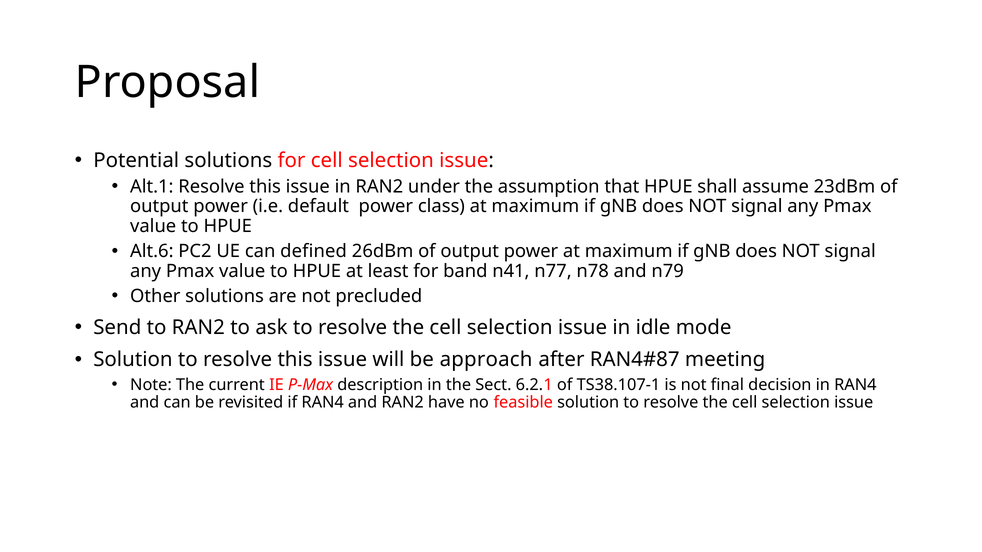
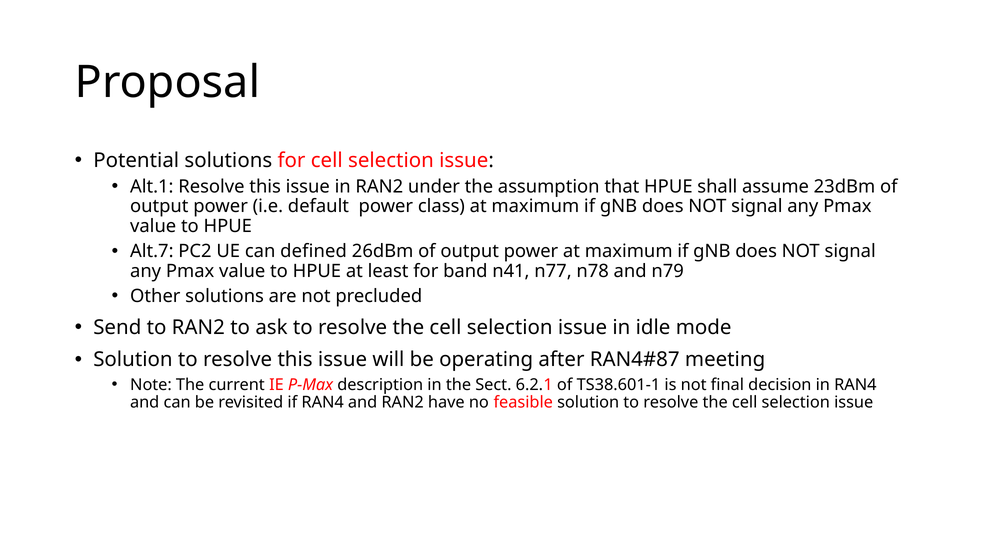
Alt.6: Alt.6 -> Alt.7
approach: approach -> operating
TS38.107-1: TS38.107-1 -> TS38.601-1
